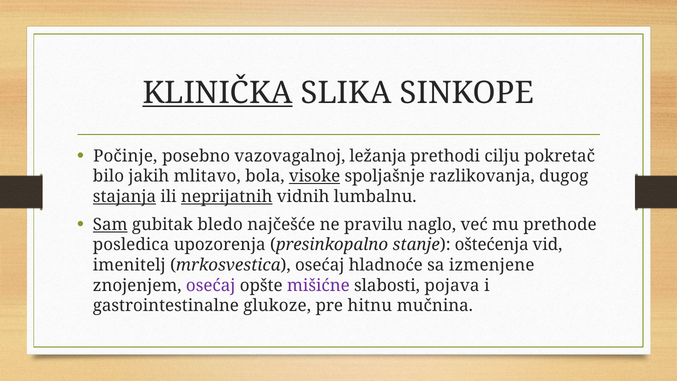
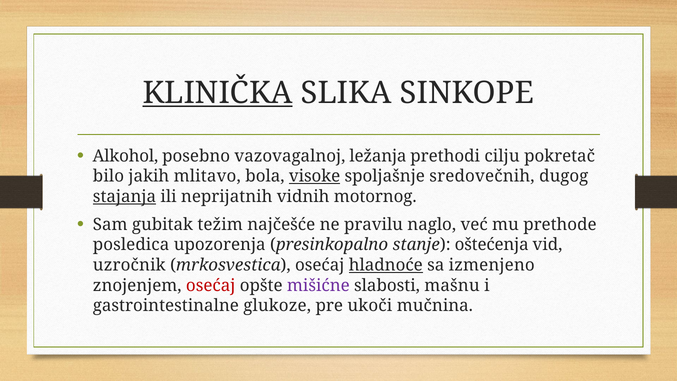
Počinje: Počinje -> Alkohol
razlikovanja: razlikovanja -> sredovečnih
neprijatnih underline: present -> none
lumbalnu: lumbalnu -> motornog
Sam underline: present -> none
bledo: bledo -> težim
imenitelj: imenitelj -> uzročnik
hladnoće underline: none -> present
izmenjene: izmenjene -> izmenjeno
osećaj at (211, 285) colour: purple -> red
pojava: pojava -> mašnu
hitnu: hitnu -> ukoči
